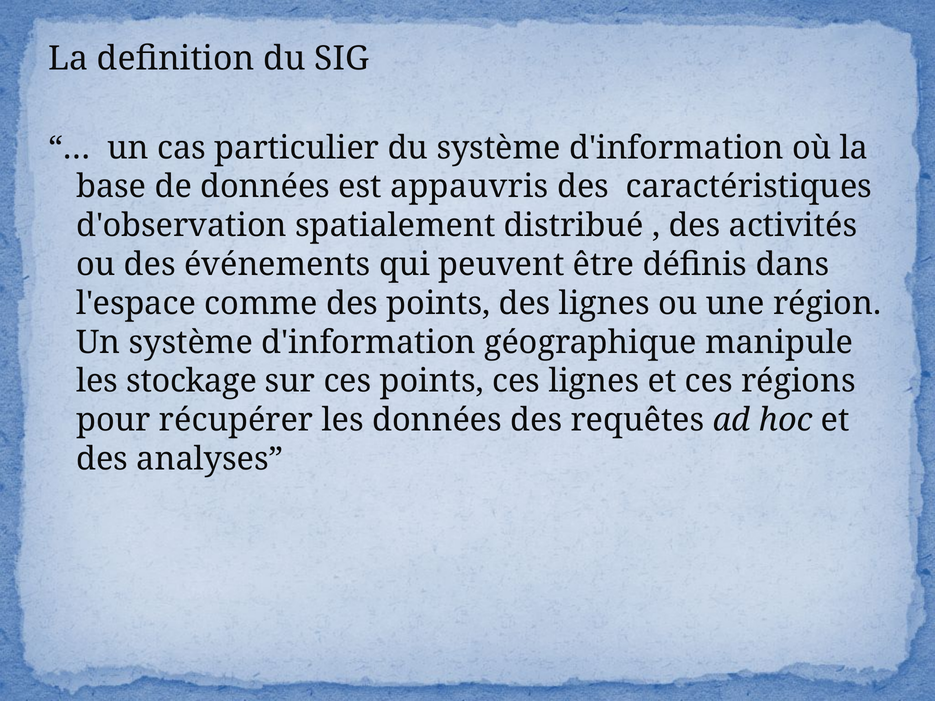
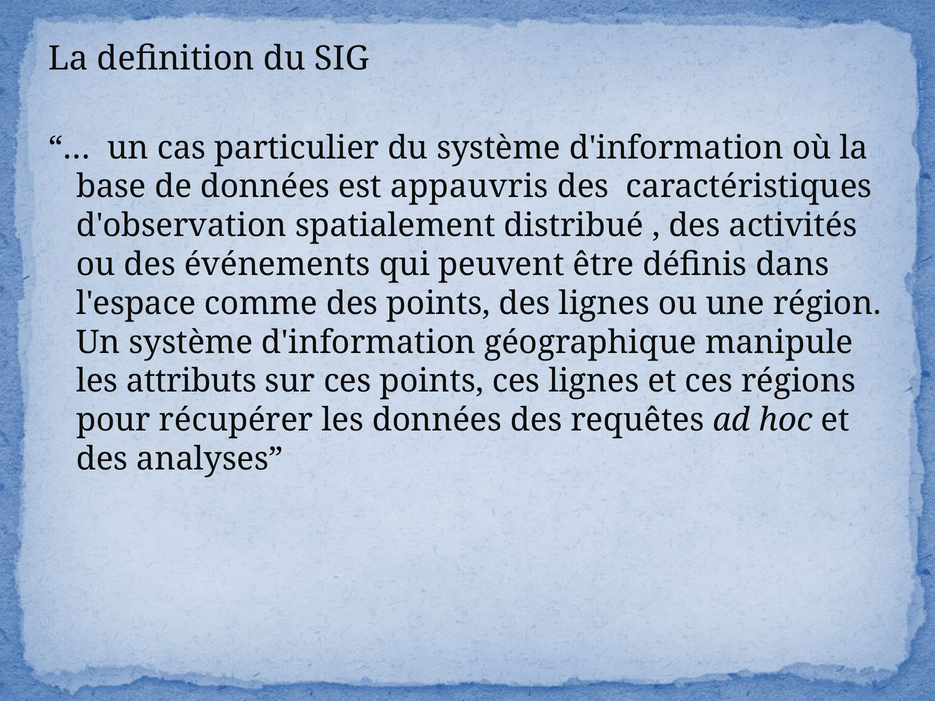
stockage: stockage -> attributs
